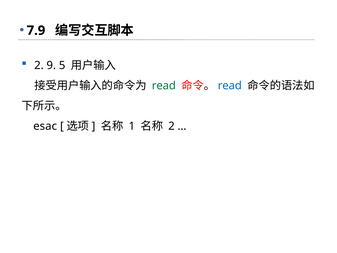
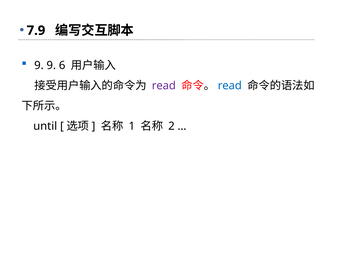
2 at (39, 65): 2 -> 9
5: 5 -> 6
read at (164, 86) colour: green -> purple
esac: esac -> until
